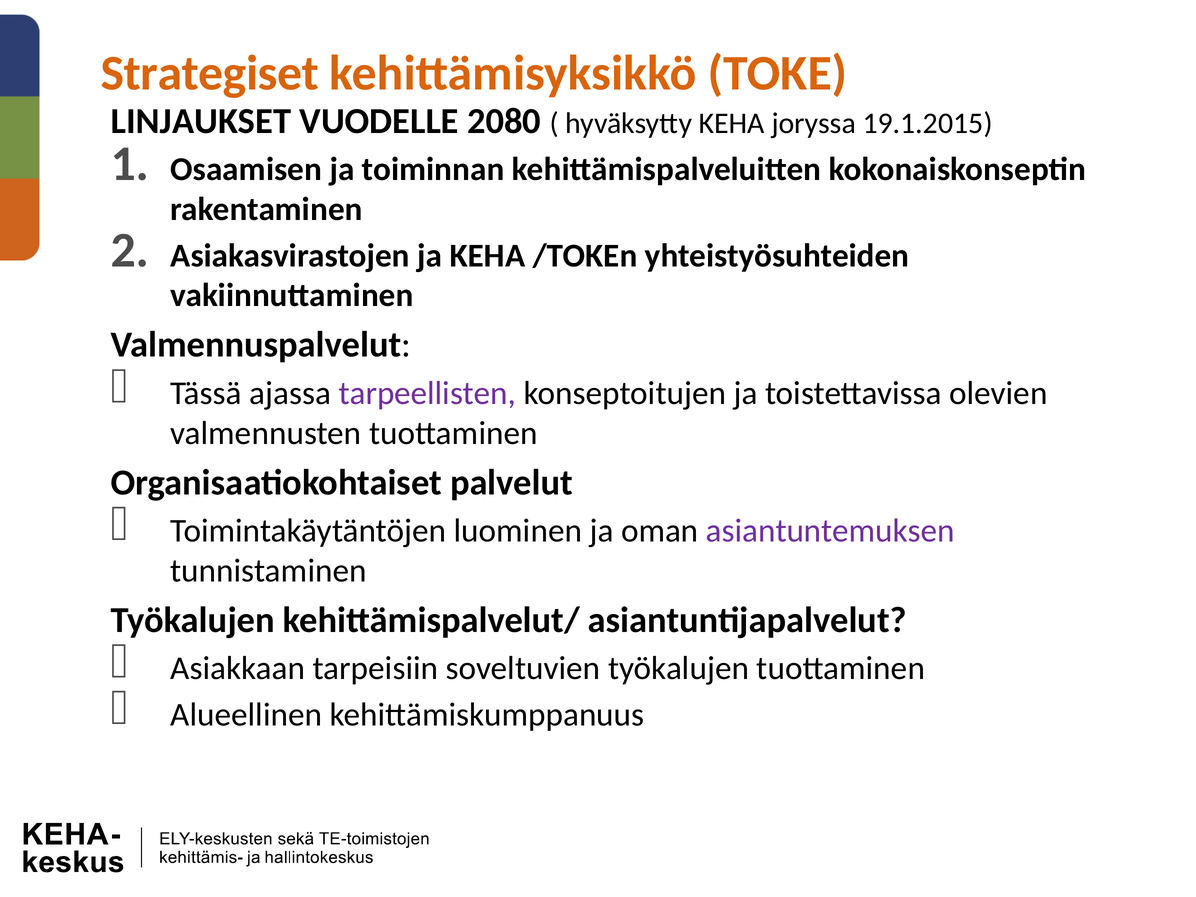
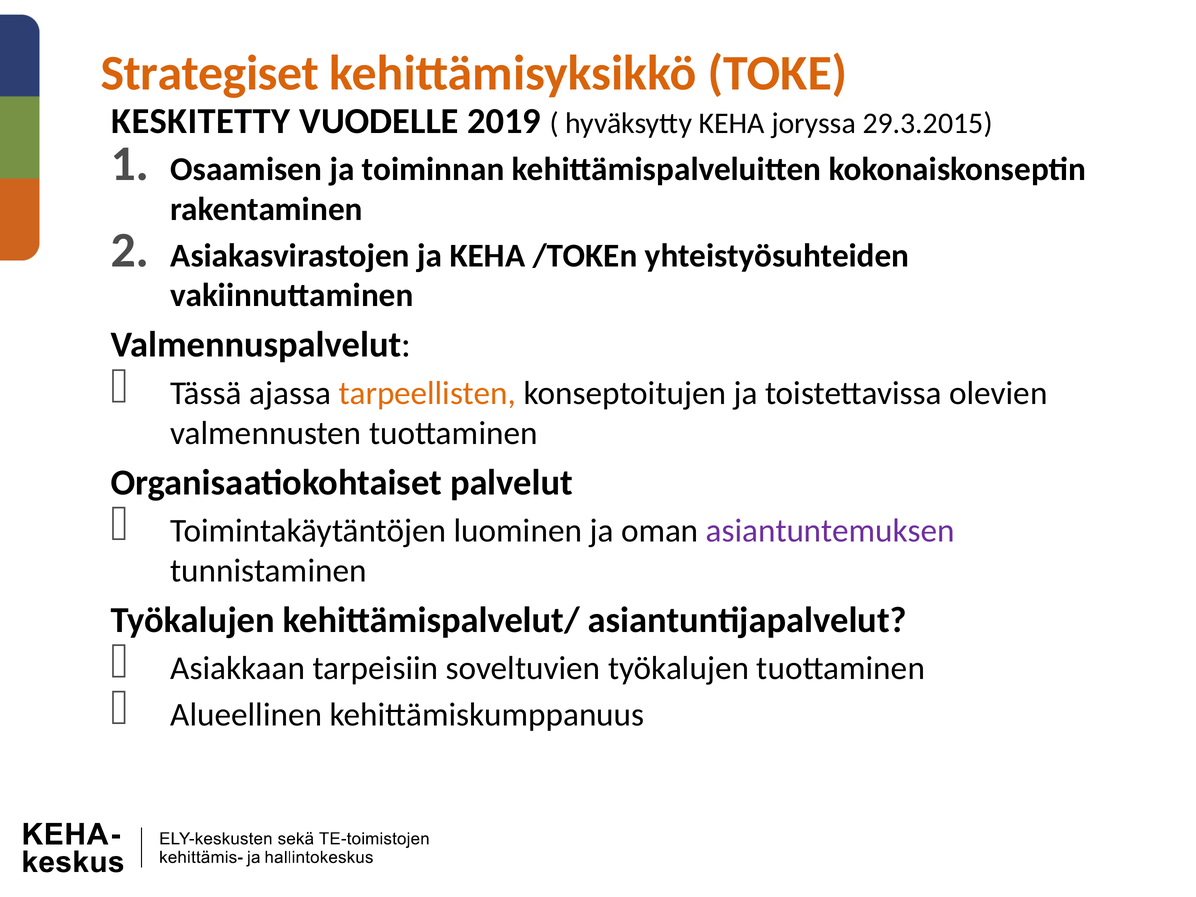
LINJAUKSET: LINJAUKSET -> KESKITETTY
2080: 2080 -> 2019
19.1.2015: 19.1.2015 -> 29.3.2015
tarpeellisten colour: purple -> orange
